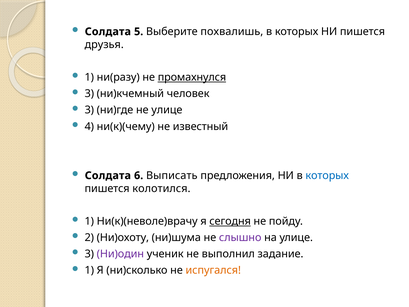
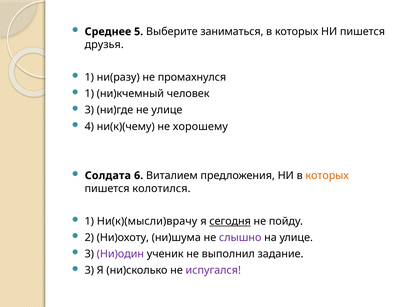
Солдата at (108, 32): Солдата -> Среднее
похвалишь: похвалишь -> заниматься
промахнулся underline: present -> none
3 at (89, 94): 3 -> 1
известный: известный -> хорошему
Выписать: Выписать -> Виталием
которых at (327, 175) colour: blue -> orange
Ни(к)(неволе)врачу: Ни(к)(неволе)врачу -> Ни(к)(мысли)врачу
1 at (89, 270): 1 -> 3
испугался colour: orange -> purple
